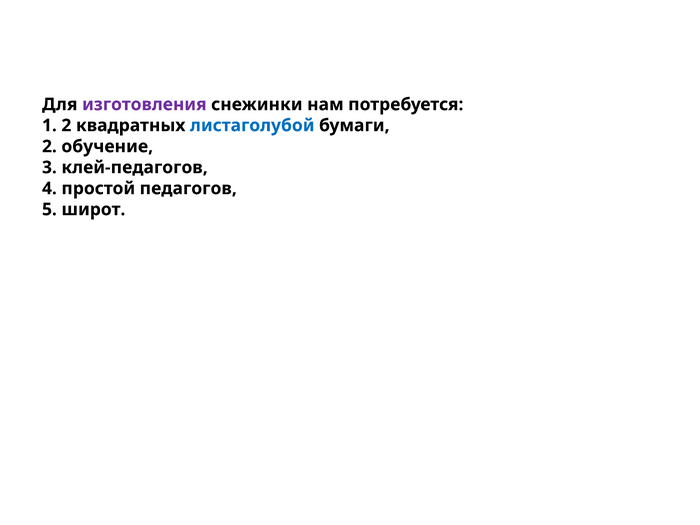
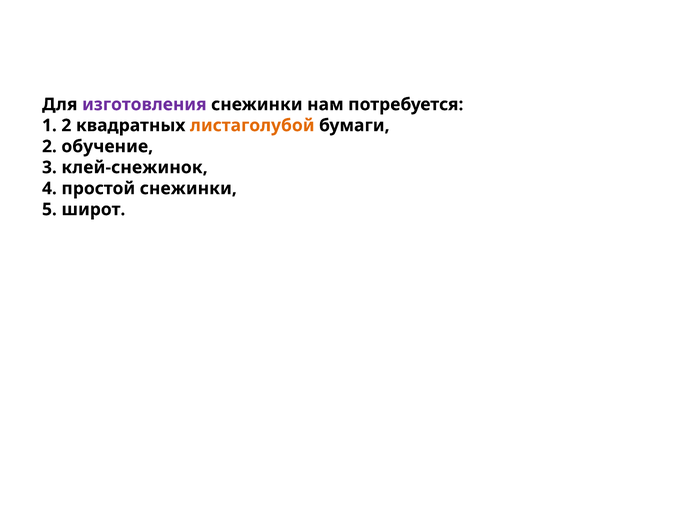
листаголубой colour: blue -> orange
клей-педагогов: клей-педагогов -> клей-снежинок
простой педагогов: педагогов -> снежинки
